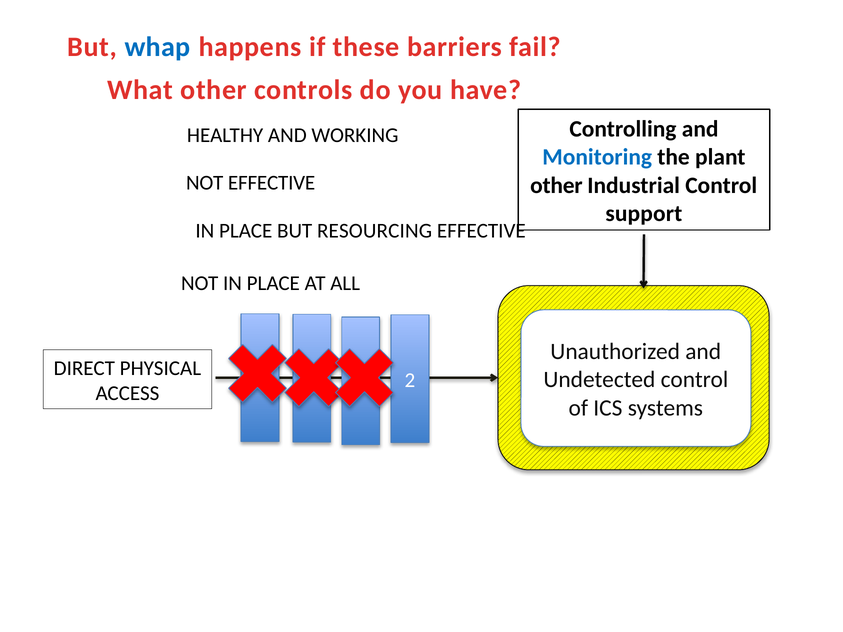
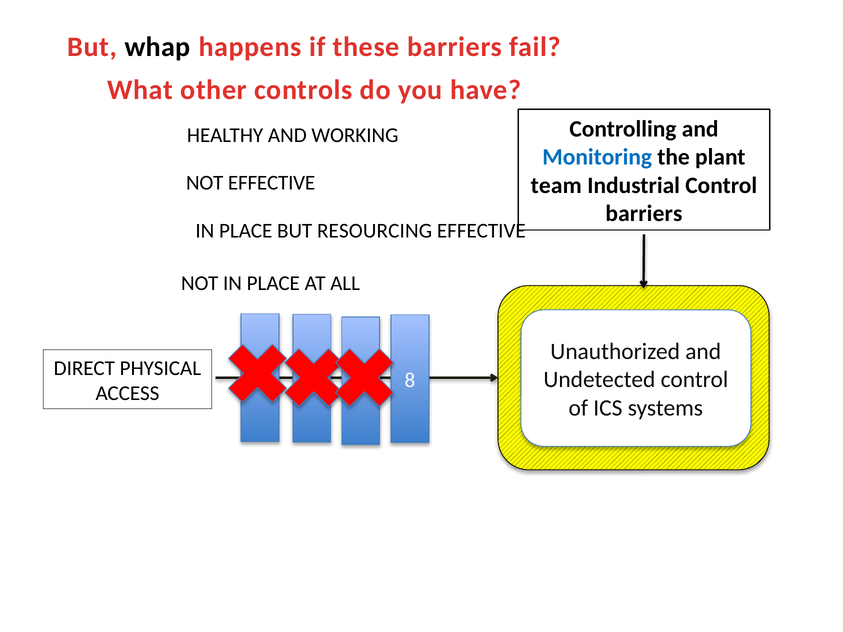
whap colour: blue -> black
other at (556, 185): other -> team
support at (644, 214): support -> barriers
2 at (410, 380): 2 -> 8
